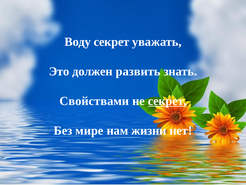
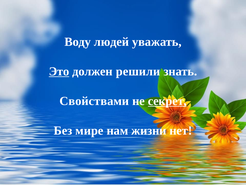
Воду секрет: секрет -> людей
Это underline: none -> present
развить: развить -> решили
